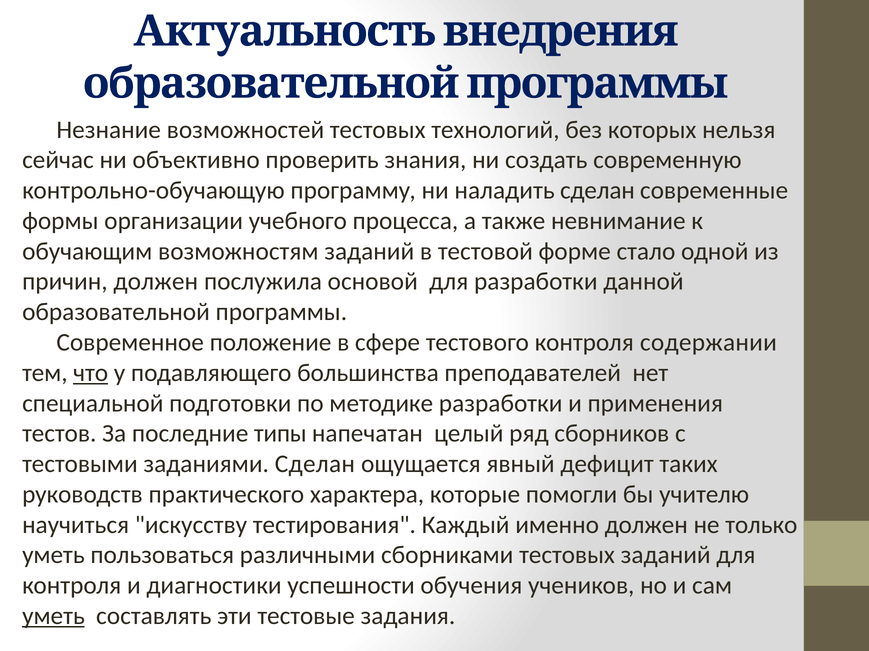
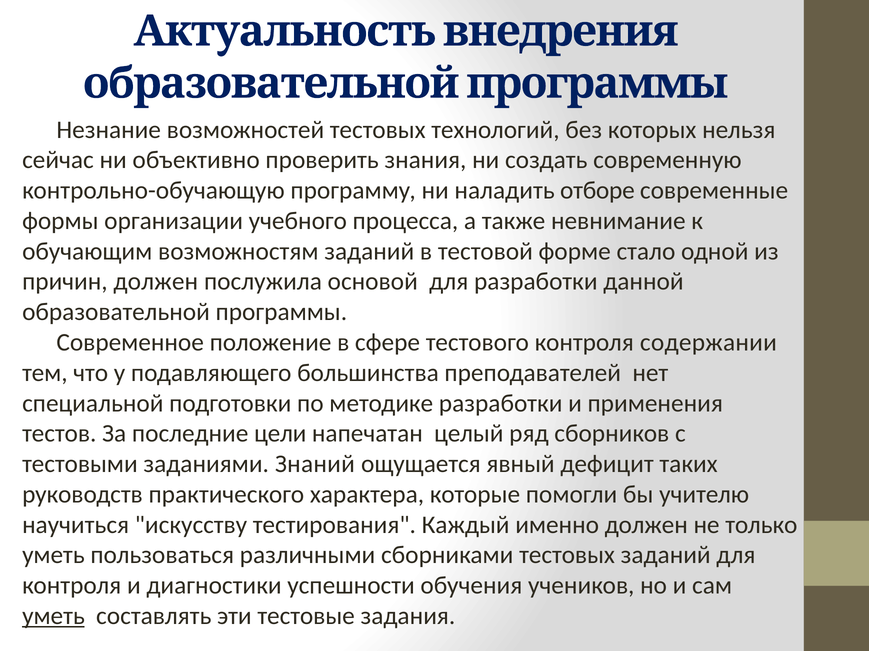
наладить сделан: сделан -> отборе
что underline: present -> none
типы: типы -> цели
заданиями Сделан: Сделан -> Знаний
